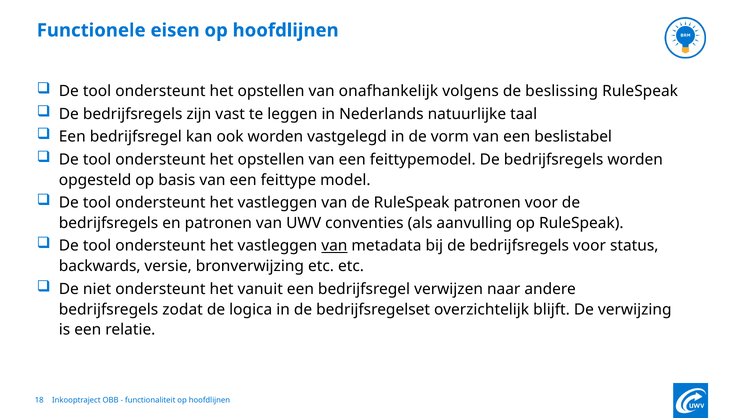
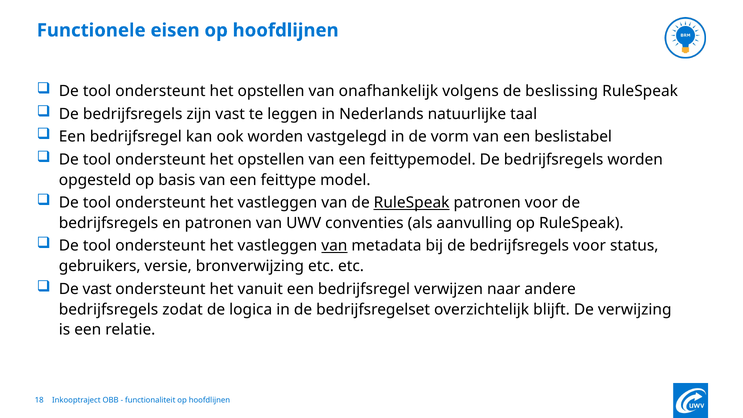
RuleSpeak at (412, 203) underline: none -> present
backwards: backwards -> gebruikers
De niet: niet -> vast
